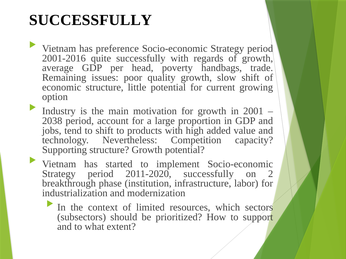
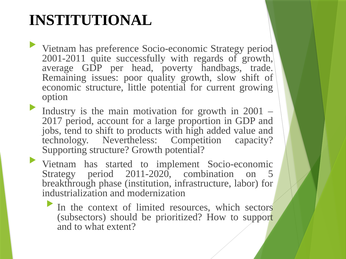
SUCCESSFULLY at (91, 20): SUCCESSFULLY -> INSTITUTIONAL
2001-2016: 2001-2016 -> 2001-2011
2038: 2038 -> 2017
2011-2020 successfully: successfully -> combination
2: 2 -> 5
